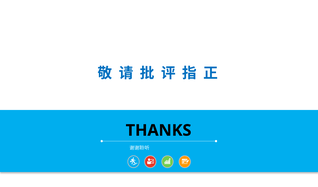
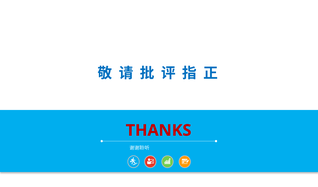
THANKS colour: black -> red
